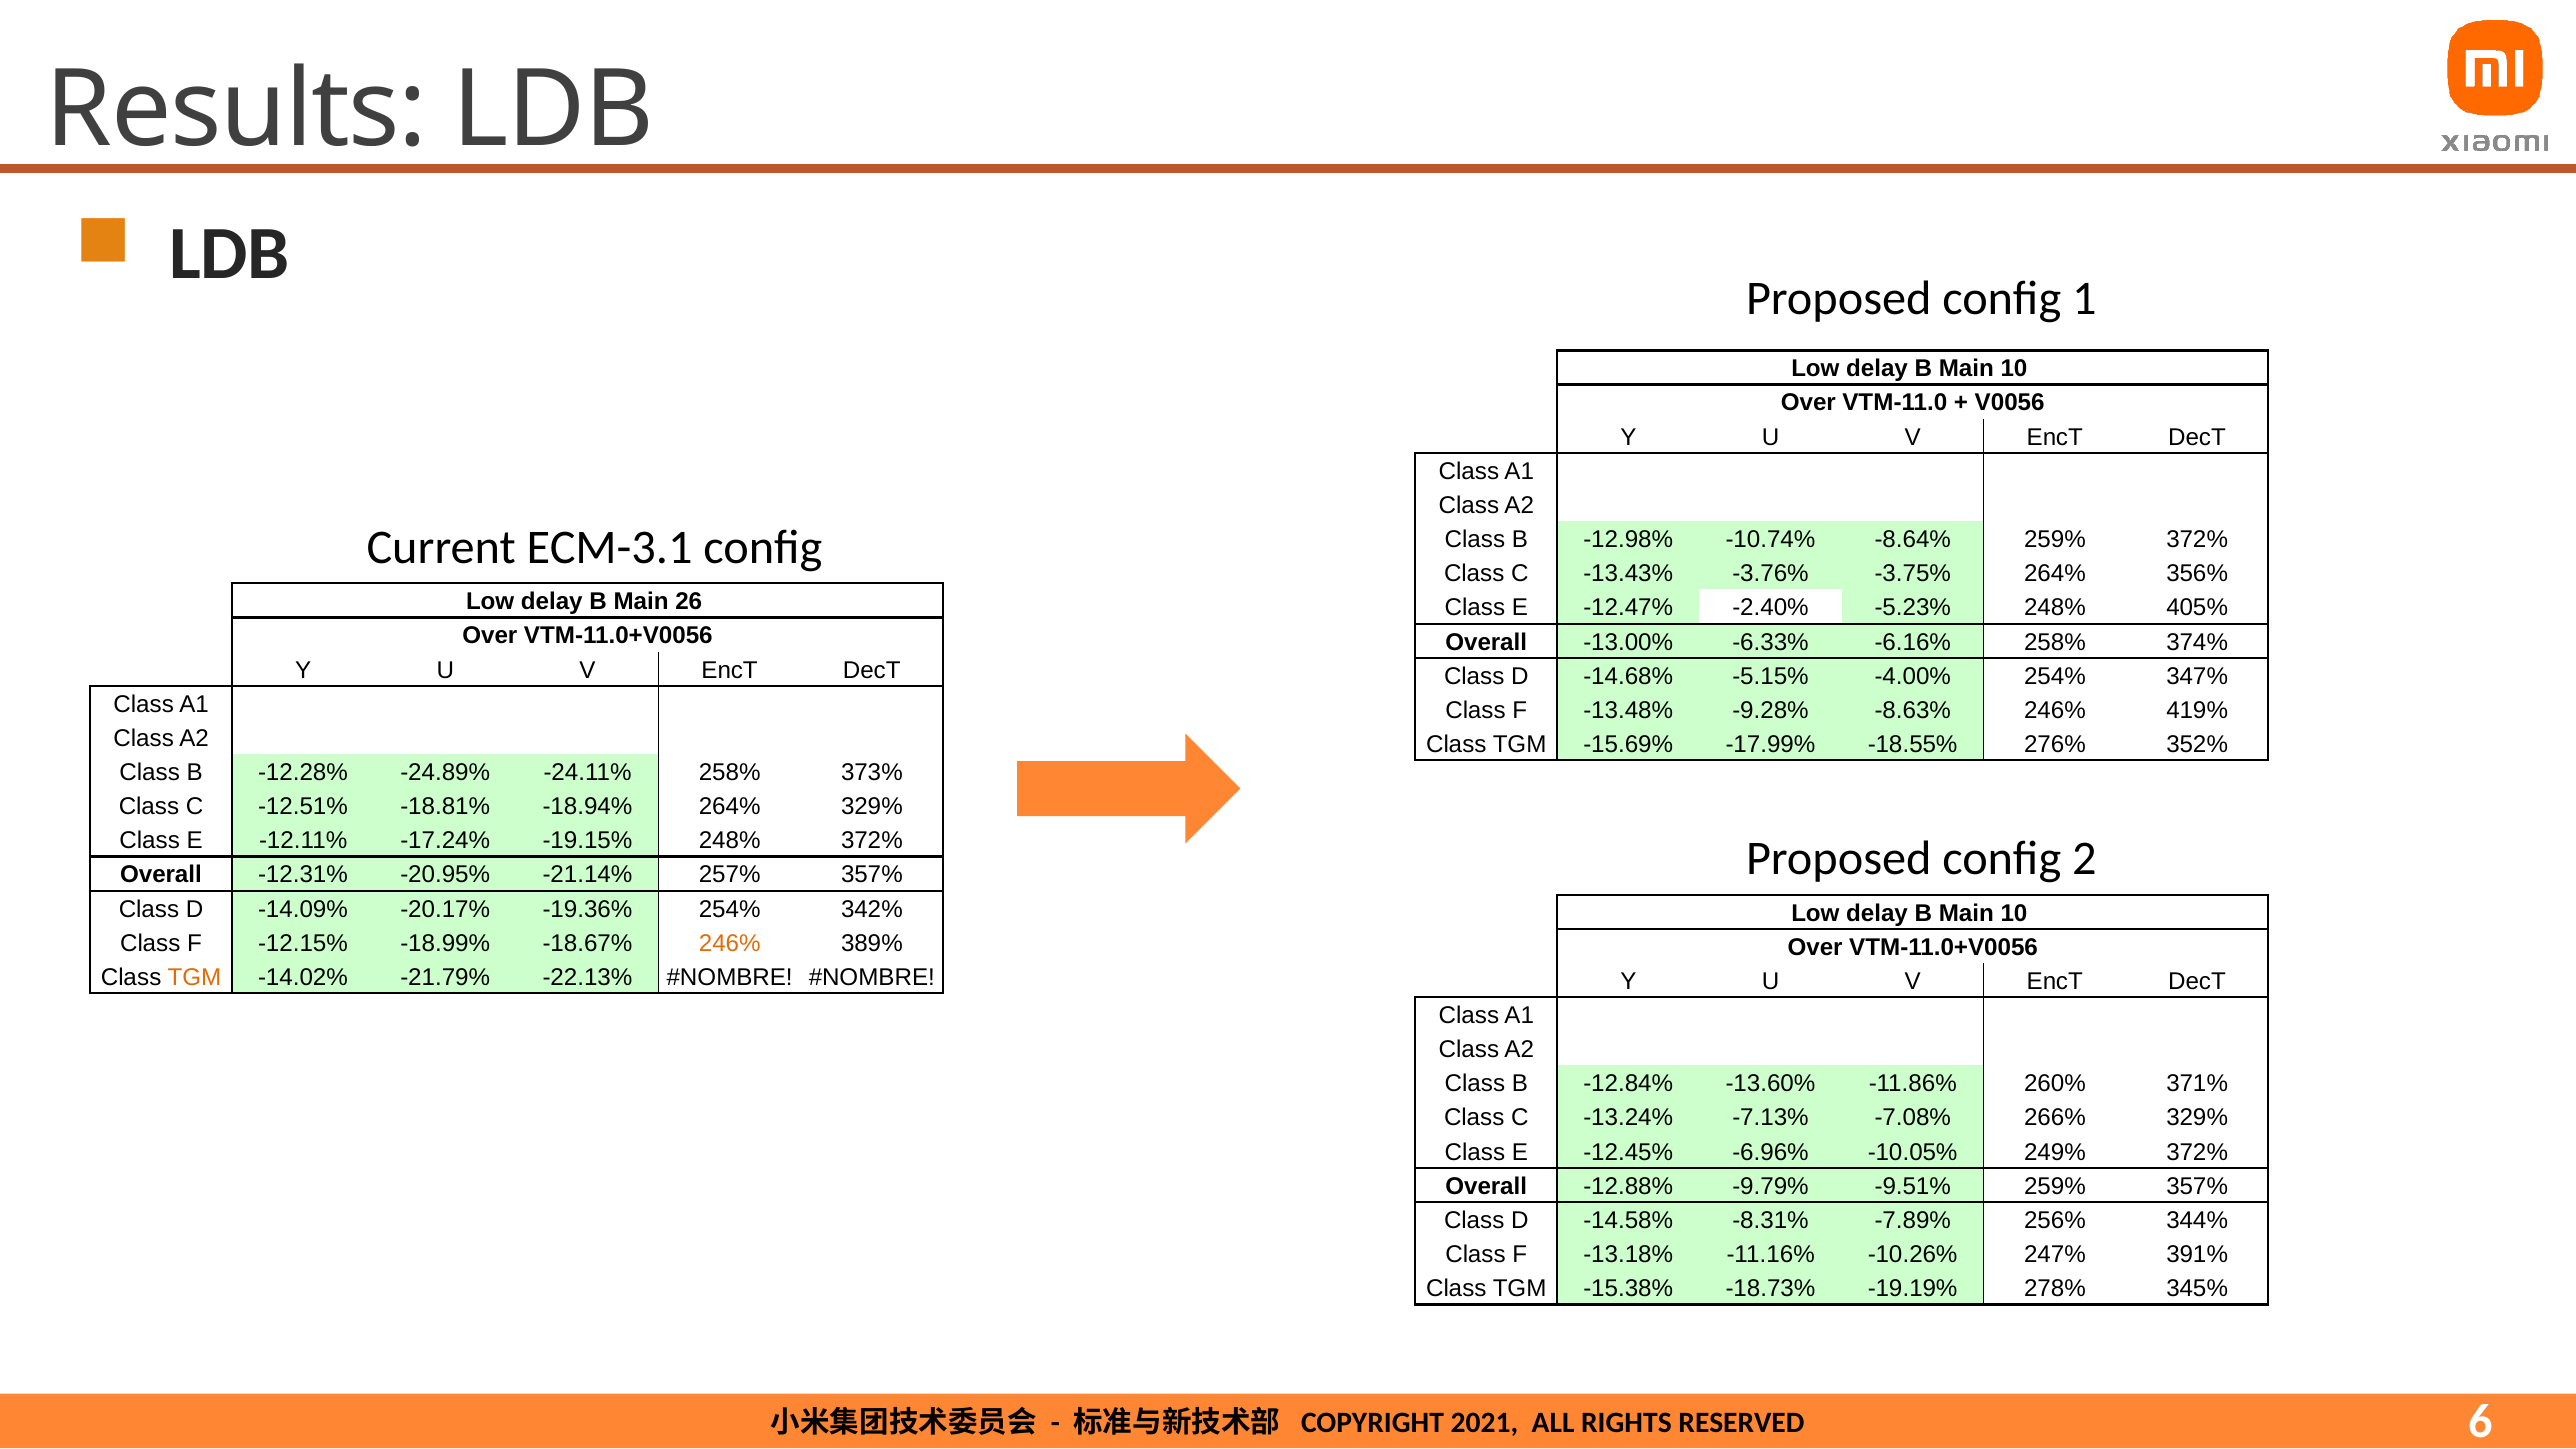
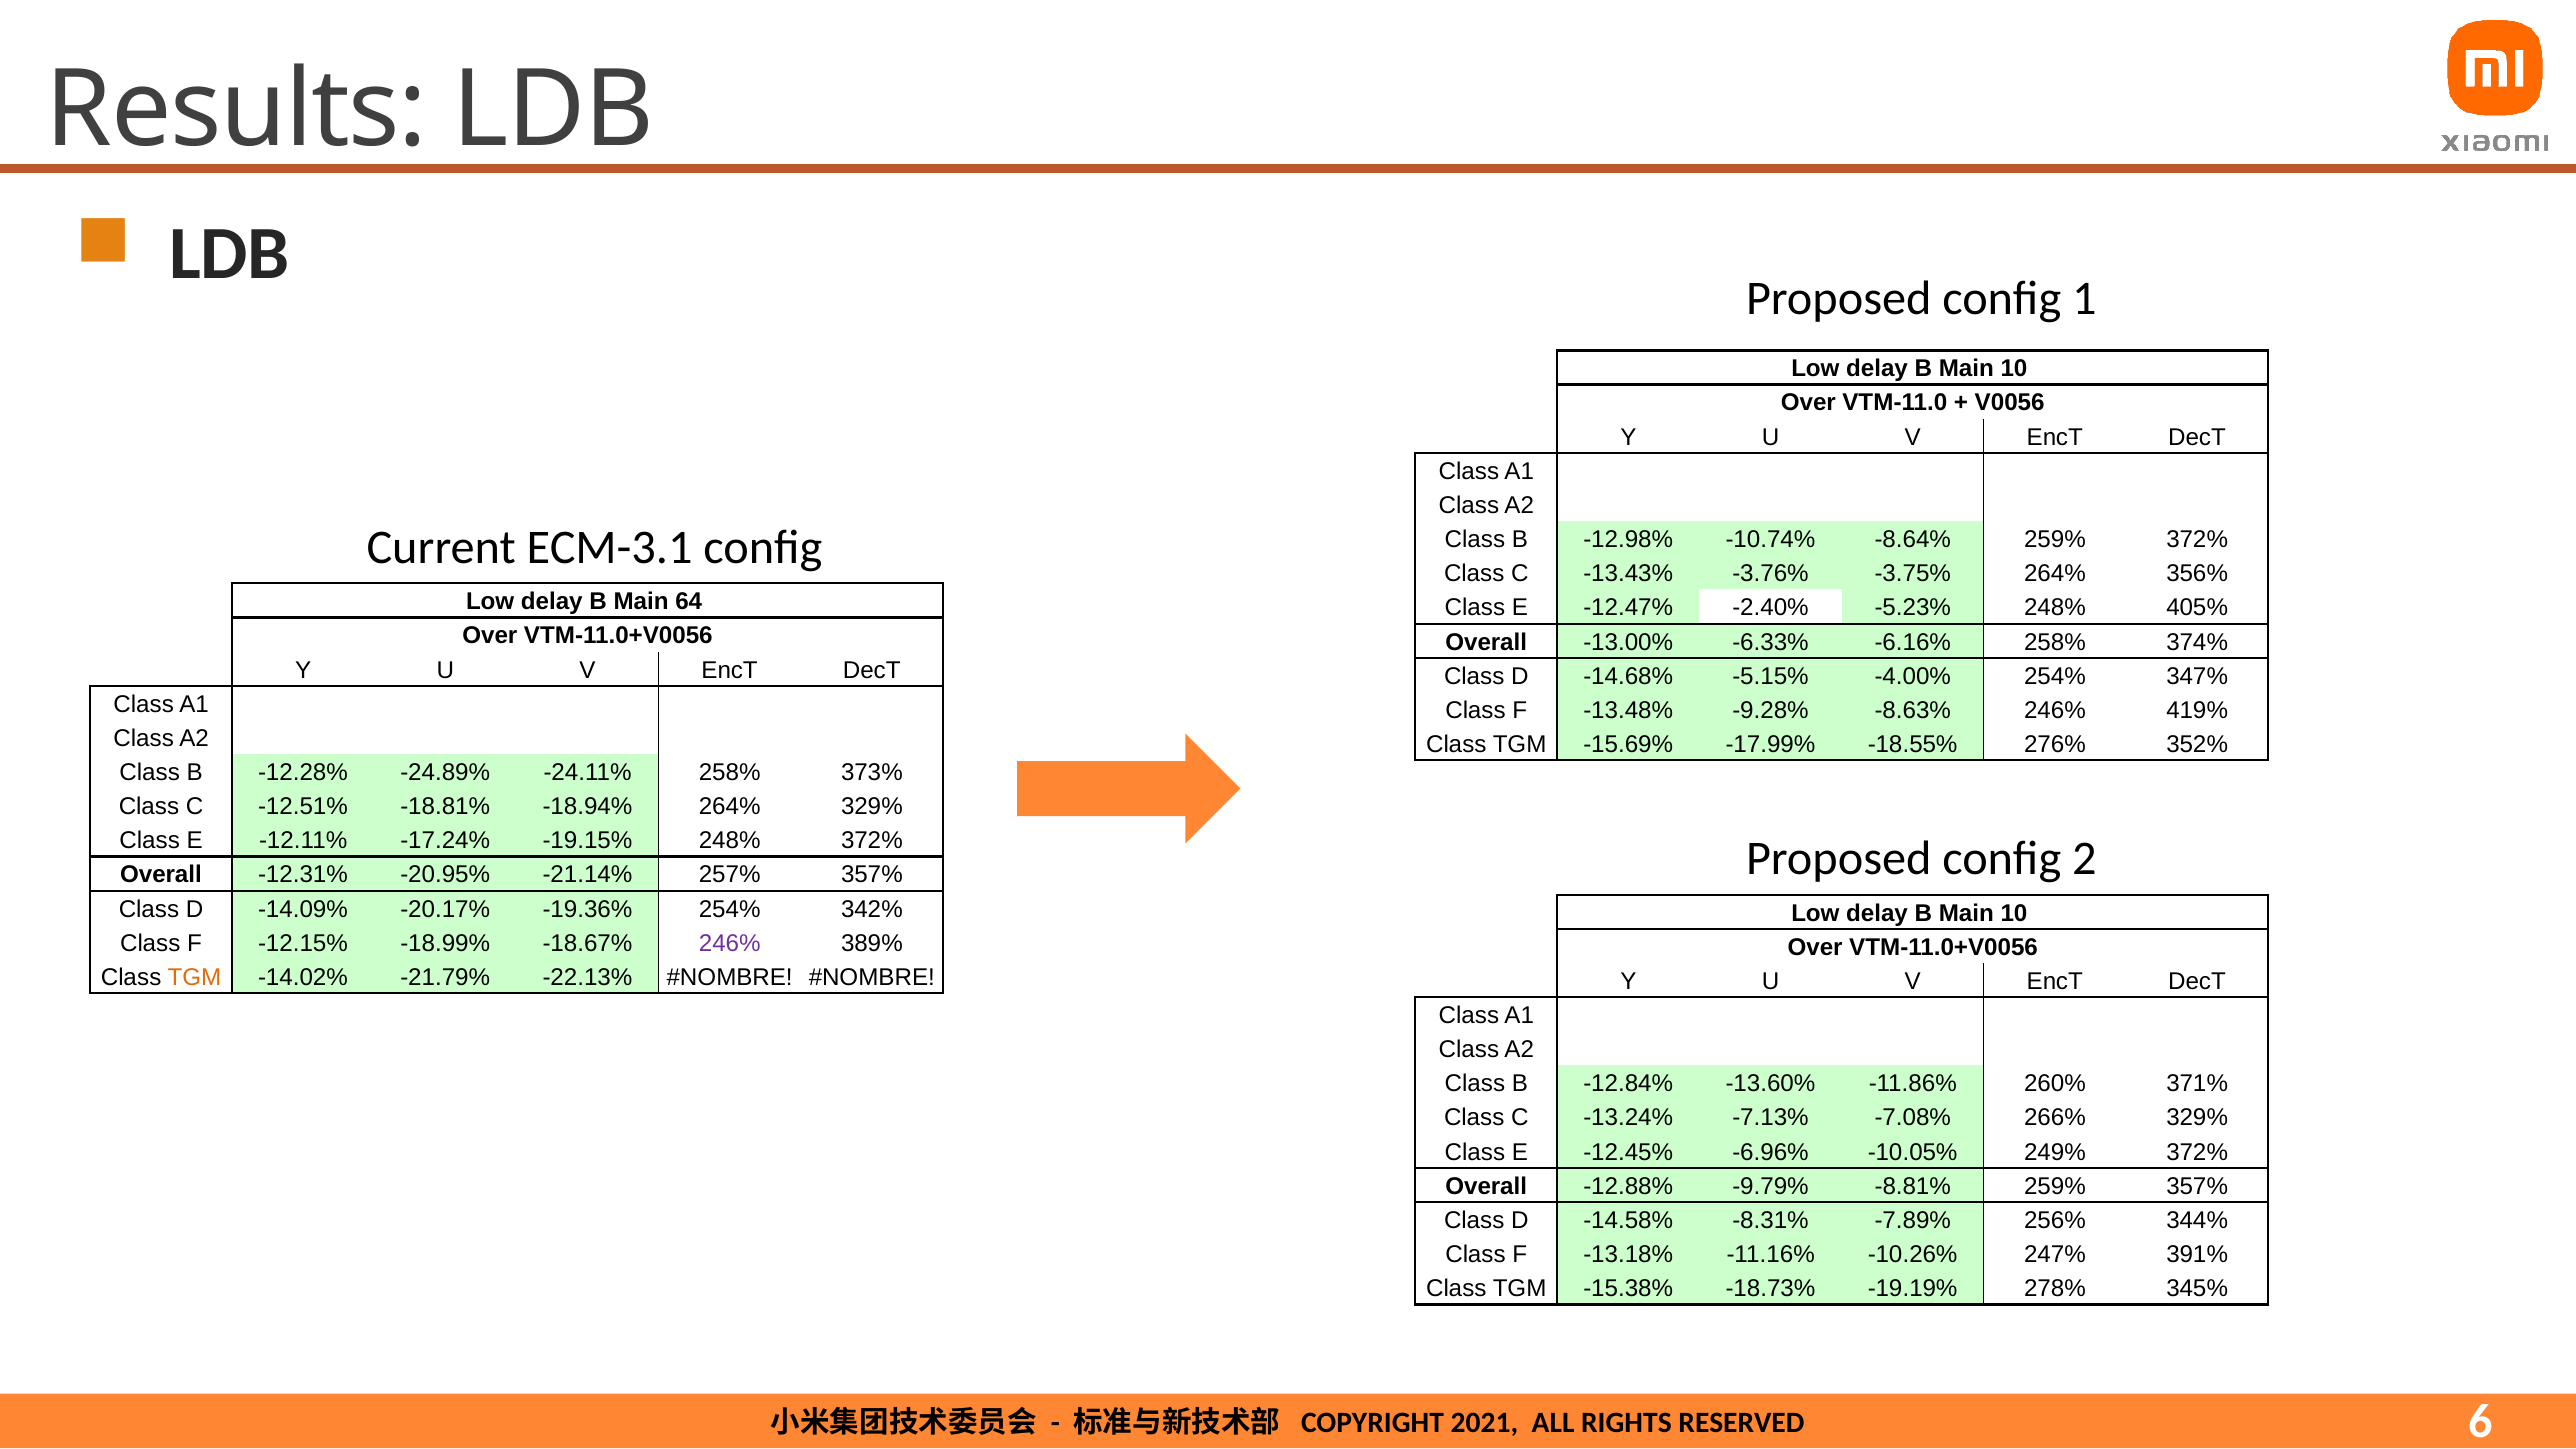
26: 26 -> 64
246% at (730, 943) colour: orange -> purple
-9.51%: -9.51% -> -8.81%
